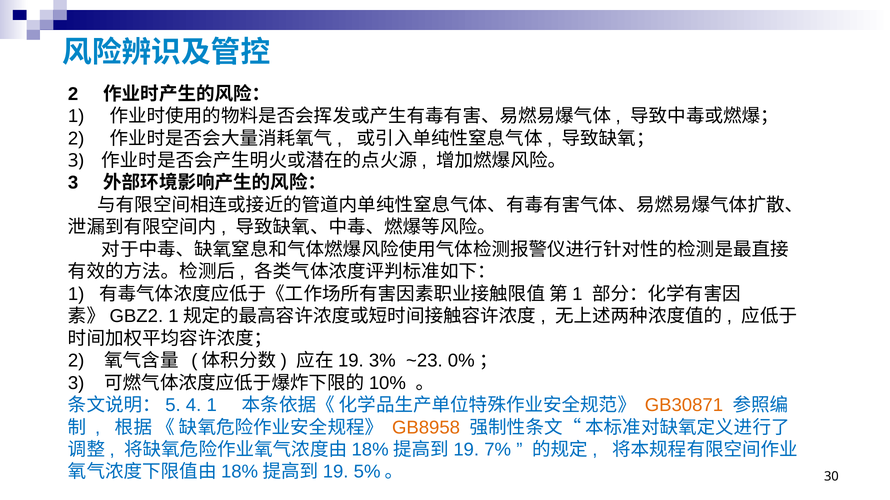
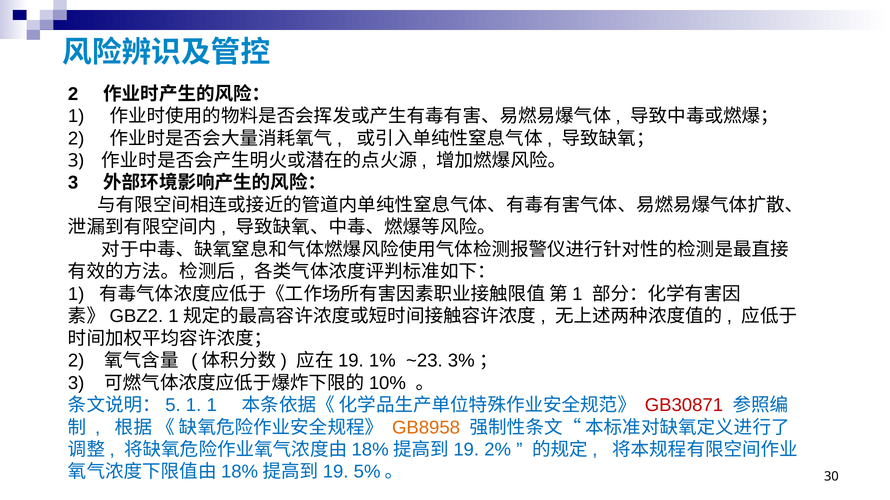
3%: 3% -> 1%
0%: 0% -> 3%
4 at (194, 406): 4 -> 1
GB30871 colour: orange -> red
7%: 7% -> 2%
